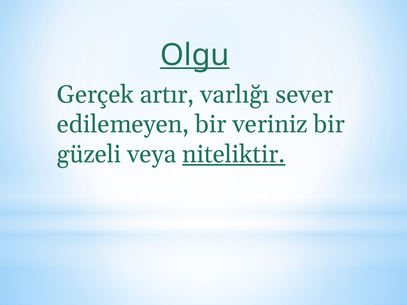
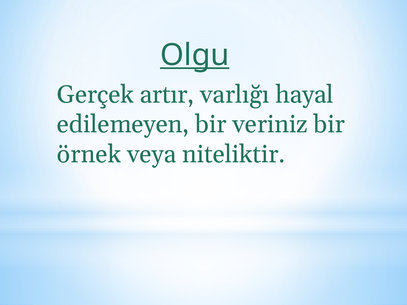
sever: sever -> hayal
güzeli: güzeli -> örnek
niteliktir underline: present -> none
